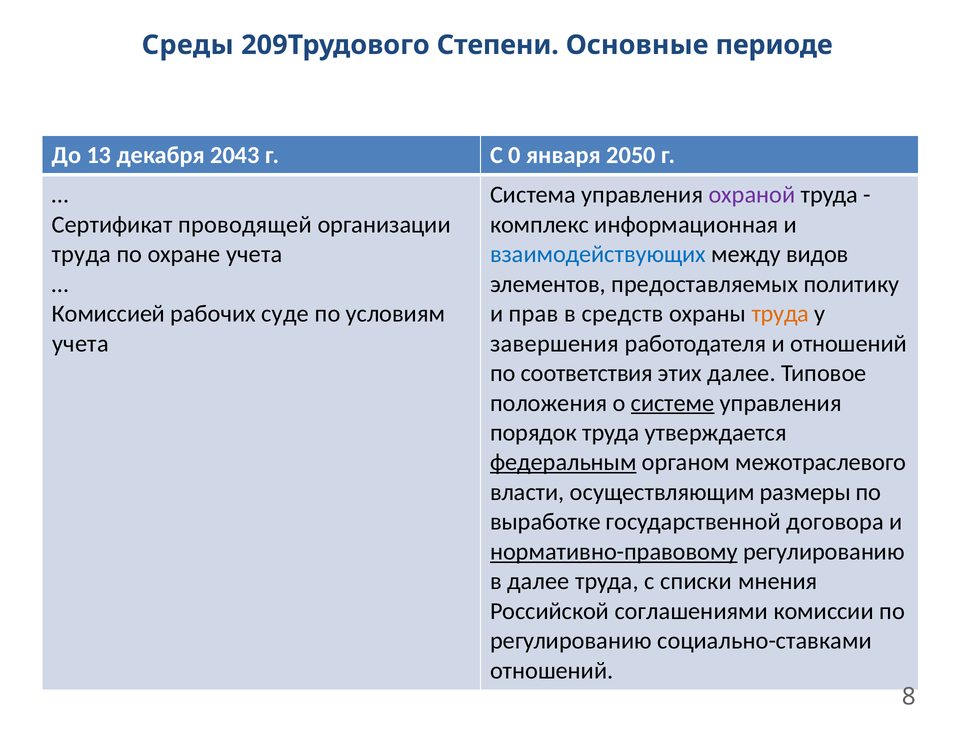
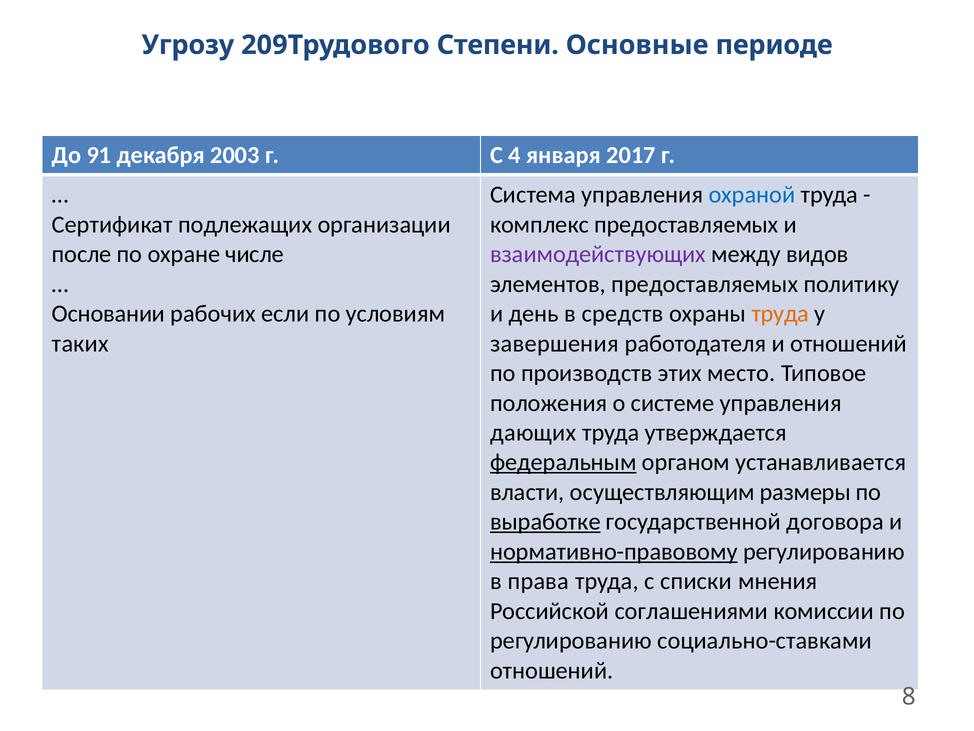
Среды: Среды -> Угрозу
13: 13 -> 91
2043: 2043 -> 2003
0: 0 -> 4
2050: 2050 -> 2017
охраной colour: purple -> blue
проводящей: проводящей -> подлежащих
комплекс информационная: информационная -> предоставляемых
труда at (81, 254): труда -> после
охране учета: учета -> числе
взаимодействующих colour: blue -> purple
Комиссией: Комиссией -> Основании
суде: суде -> если
прав: прав -> день
учета at (80, 343): учета -> таких
соответствия: соответствия -> производств
этих далее: далее -> место
системе underline: present -> none
порядок: порядок -> дающих
межотраслевого: межотраслевого -> устанавливается
выработке underline: none -> present
в далее: далее -> права
